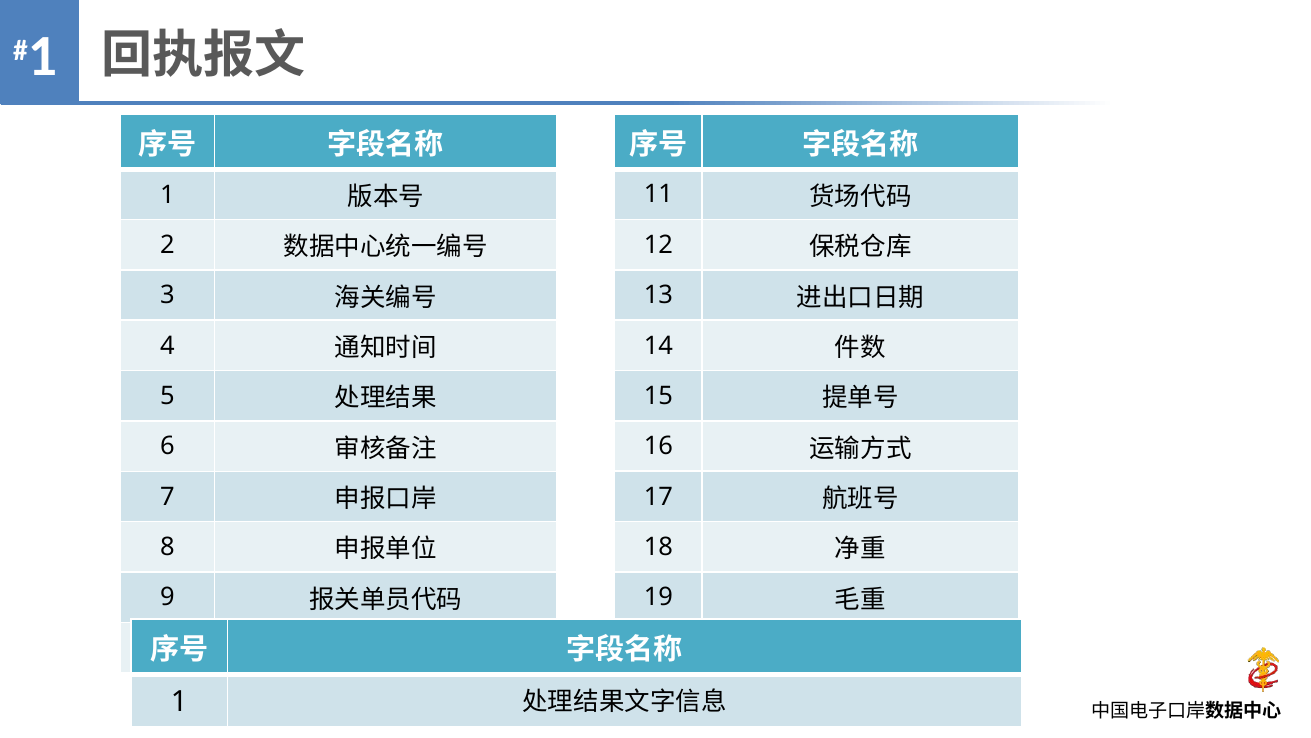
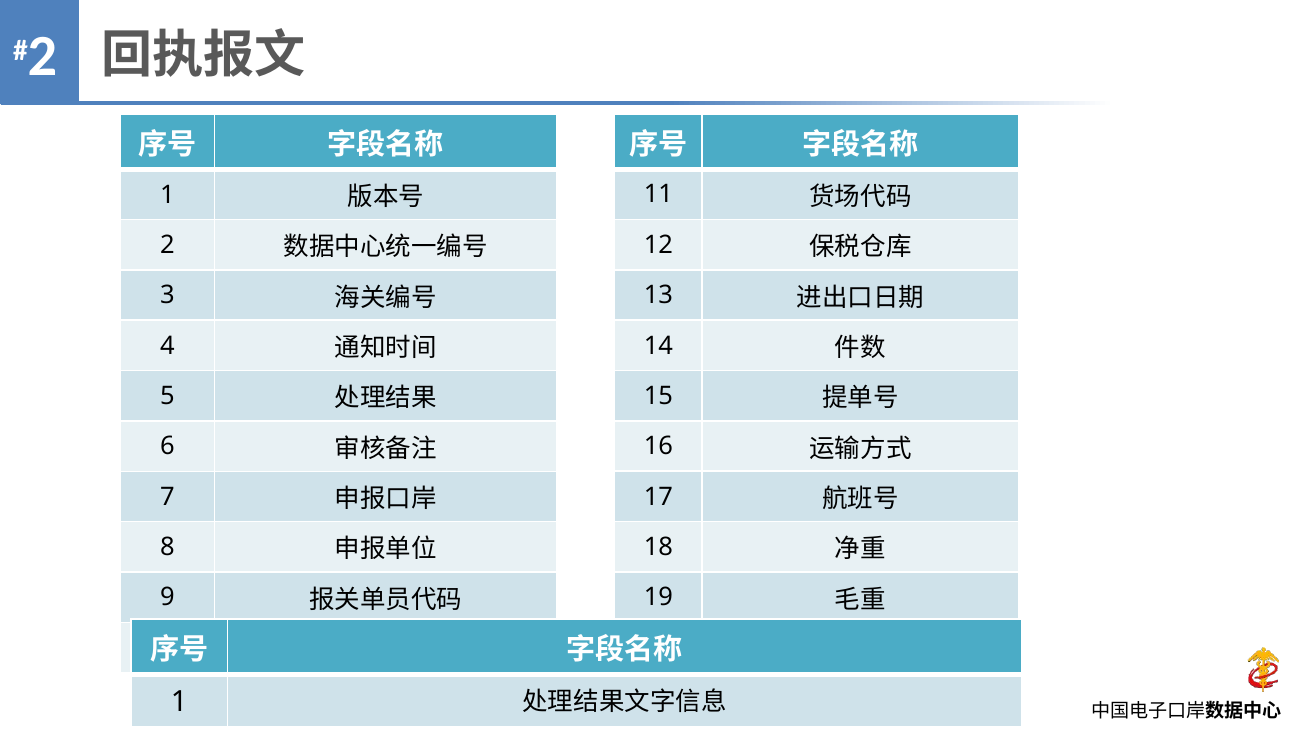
1 at (42, 56): 1 -> 2
